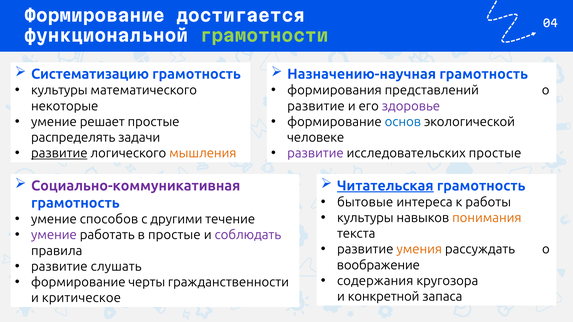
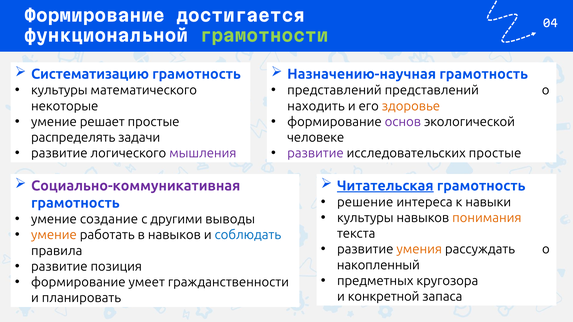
формирования at (334, 90): формирования -> представлений
развитие at (316, 106): развитие -> находить
здоровье colour: purple -> orange
основ colour: blue -> purple
развитие at (59, 153) underline: present -> none
мышления colour: orange -> purple
бытовые: бытовые -> решение
работы: работы -> навыки
способов: способов -> создание
течение: течение -> выводы
умение at (54, 235) colour: purple -> orange
в простые: простые -> навыков
соблюдать colour: purple -> blue
воображение: воображение -> накопленный
слушать: слушать -> позиция
содержания: содержания -> предметных
черты: черты -> умеет
критическое: критическое -> планировать
